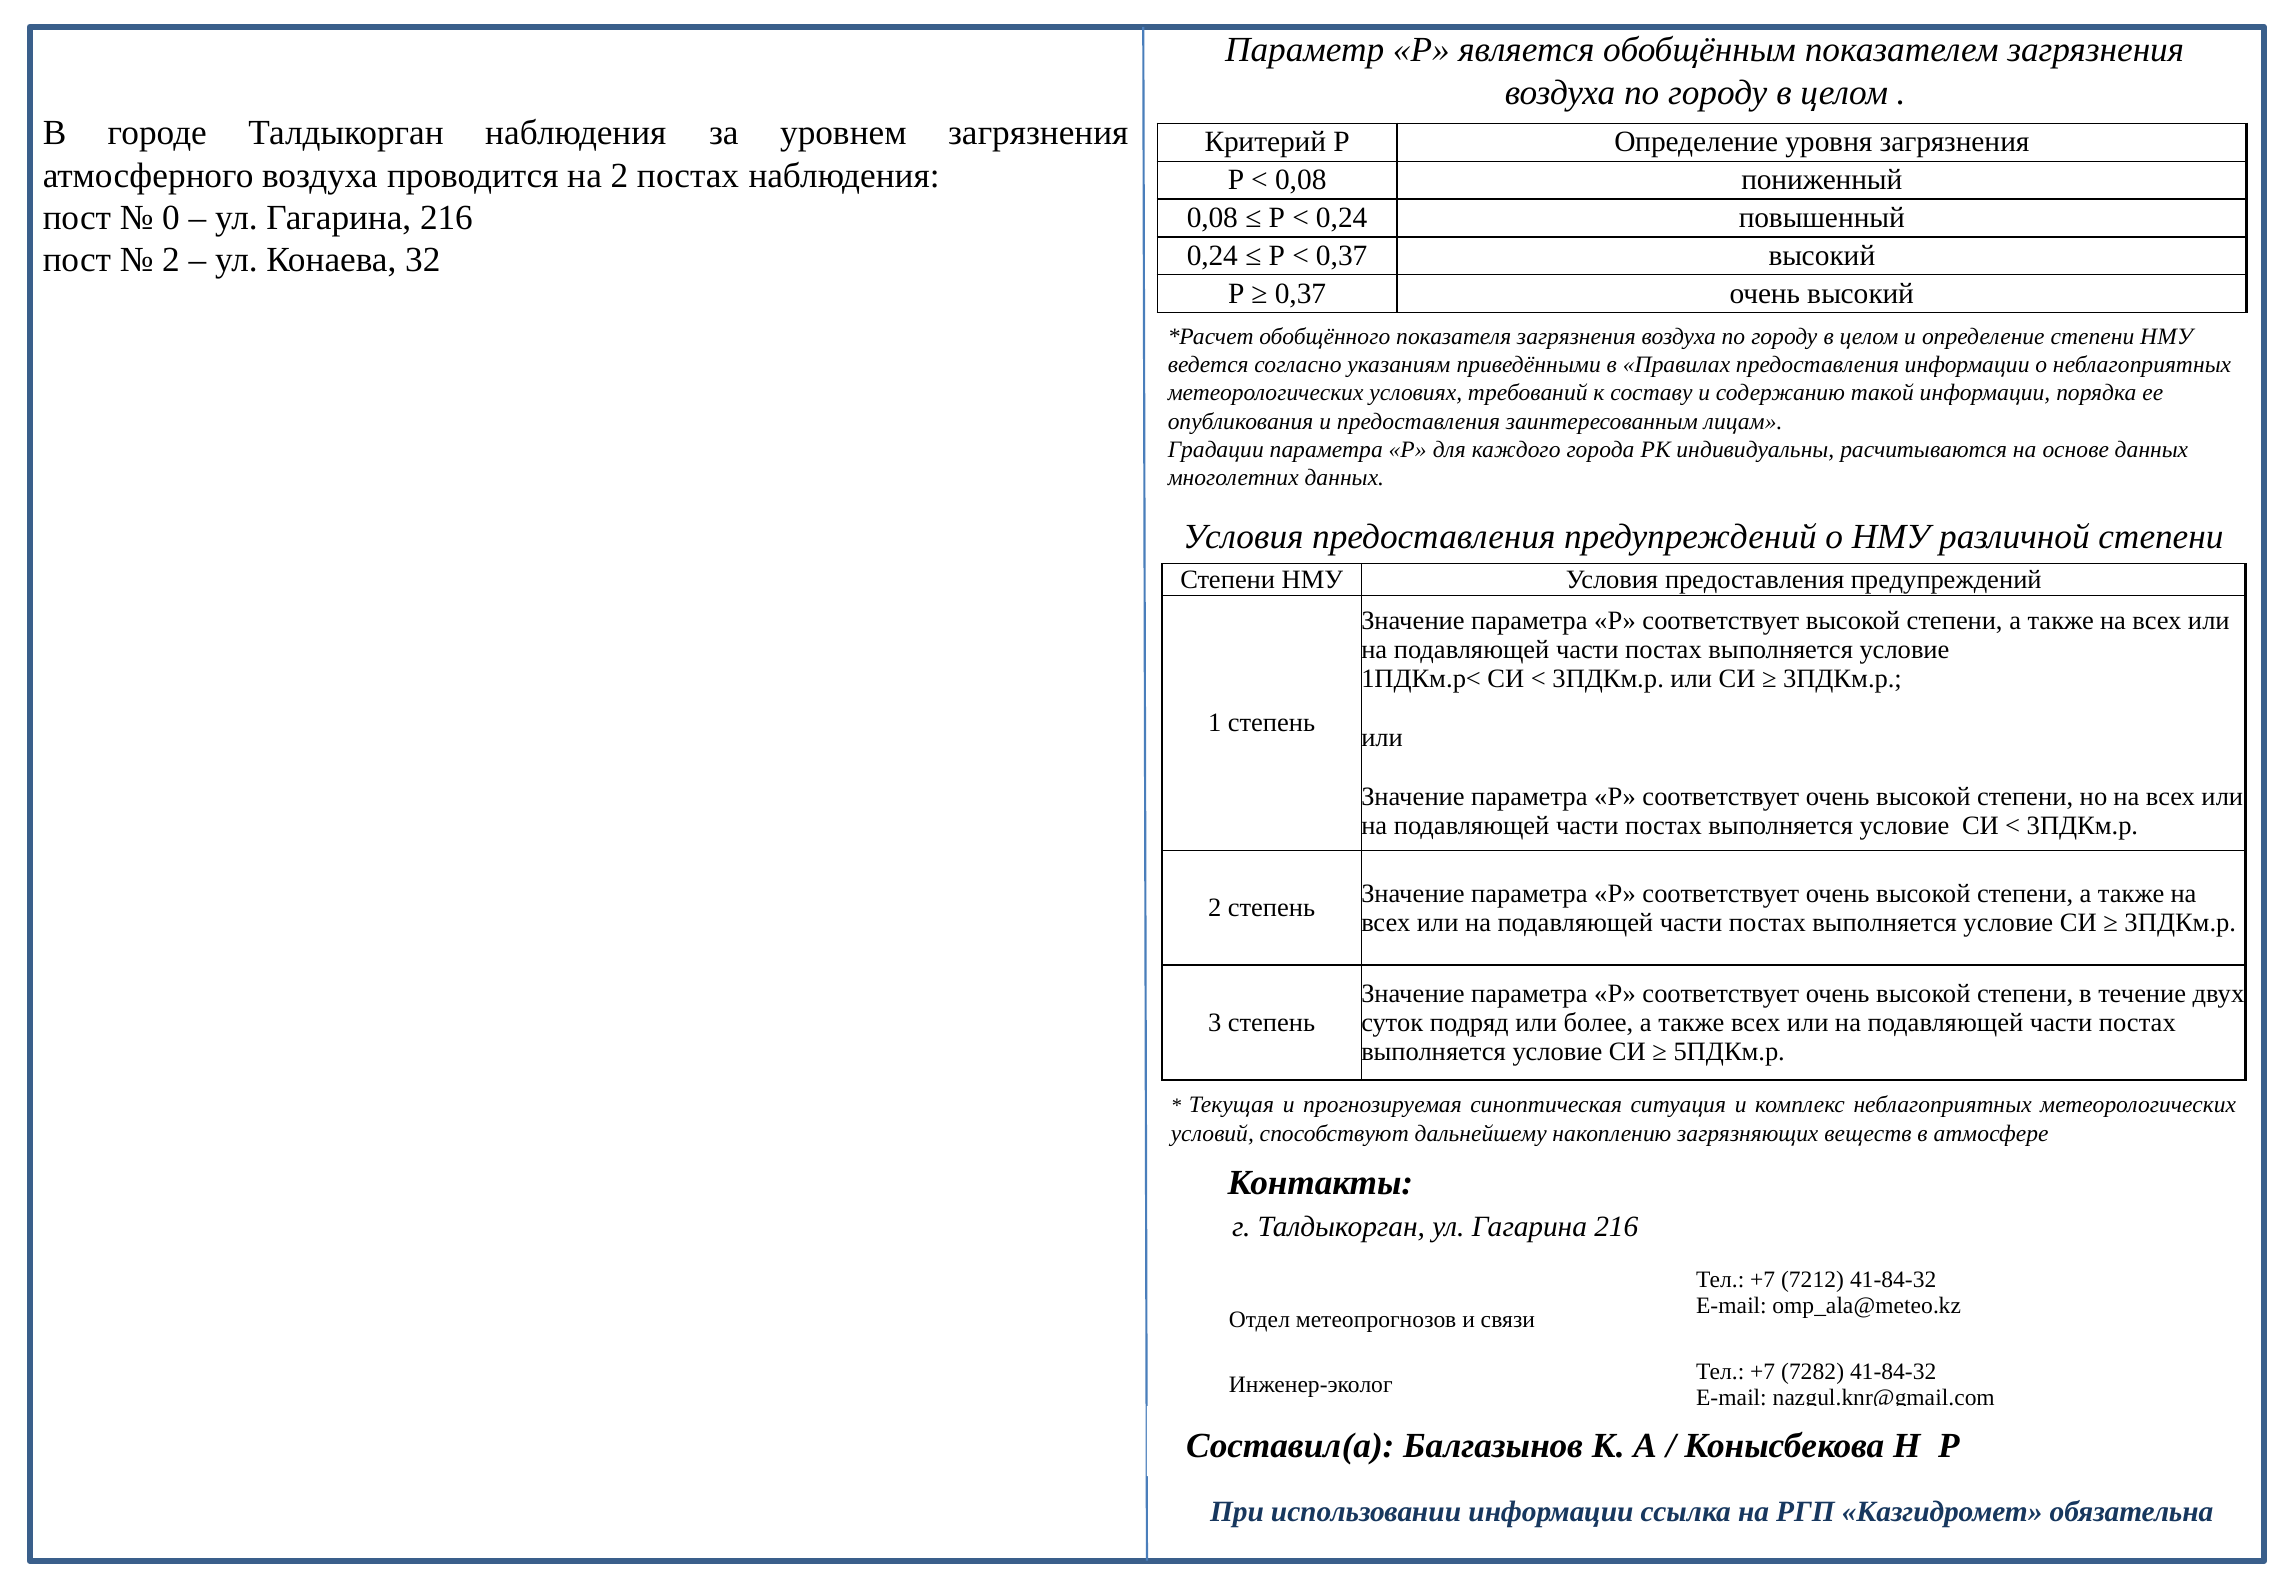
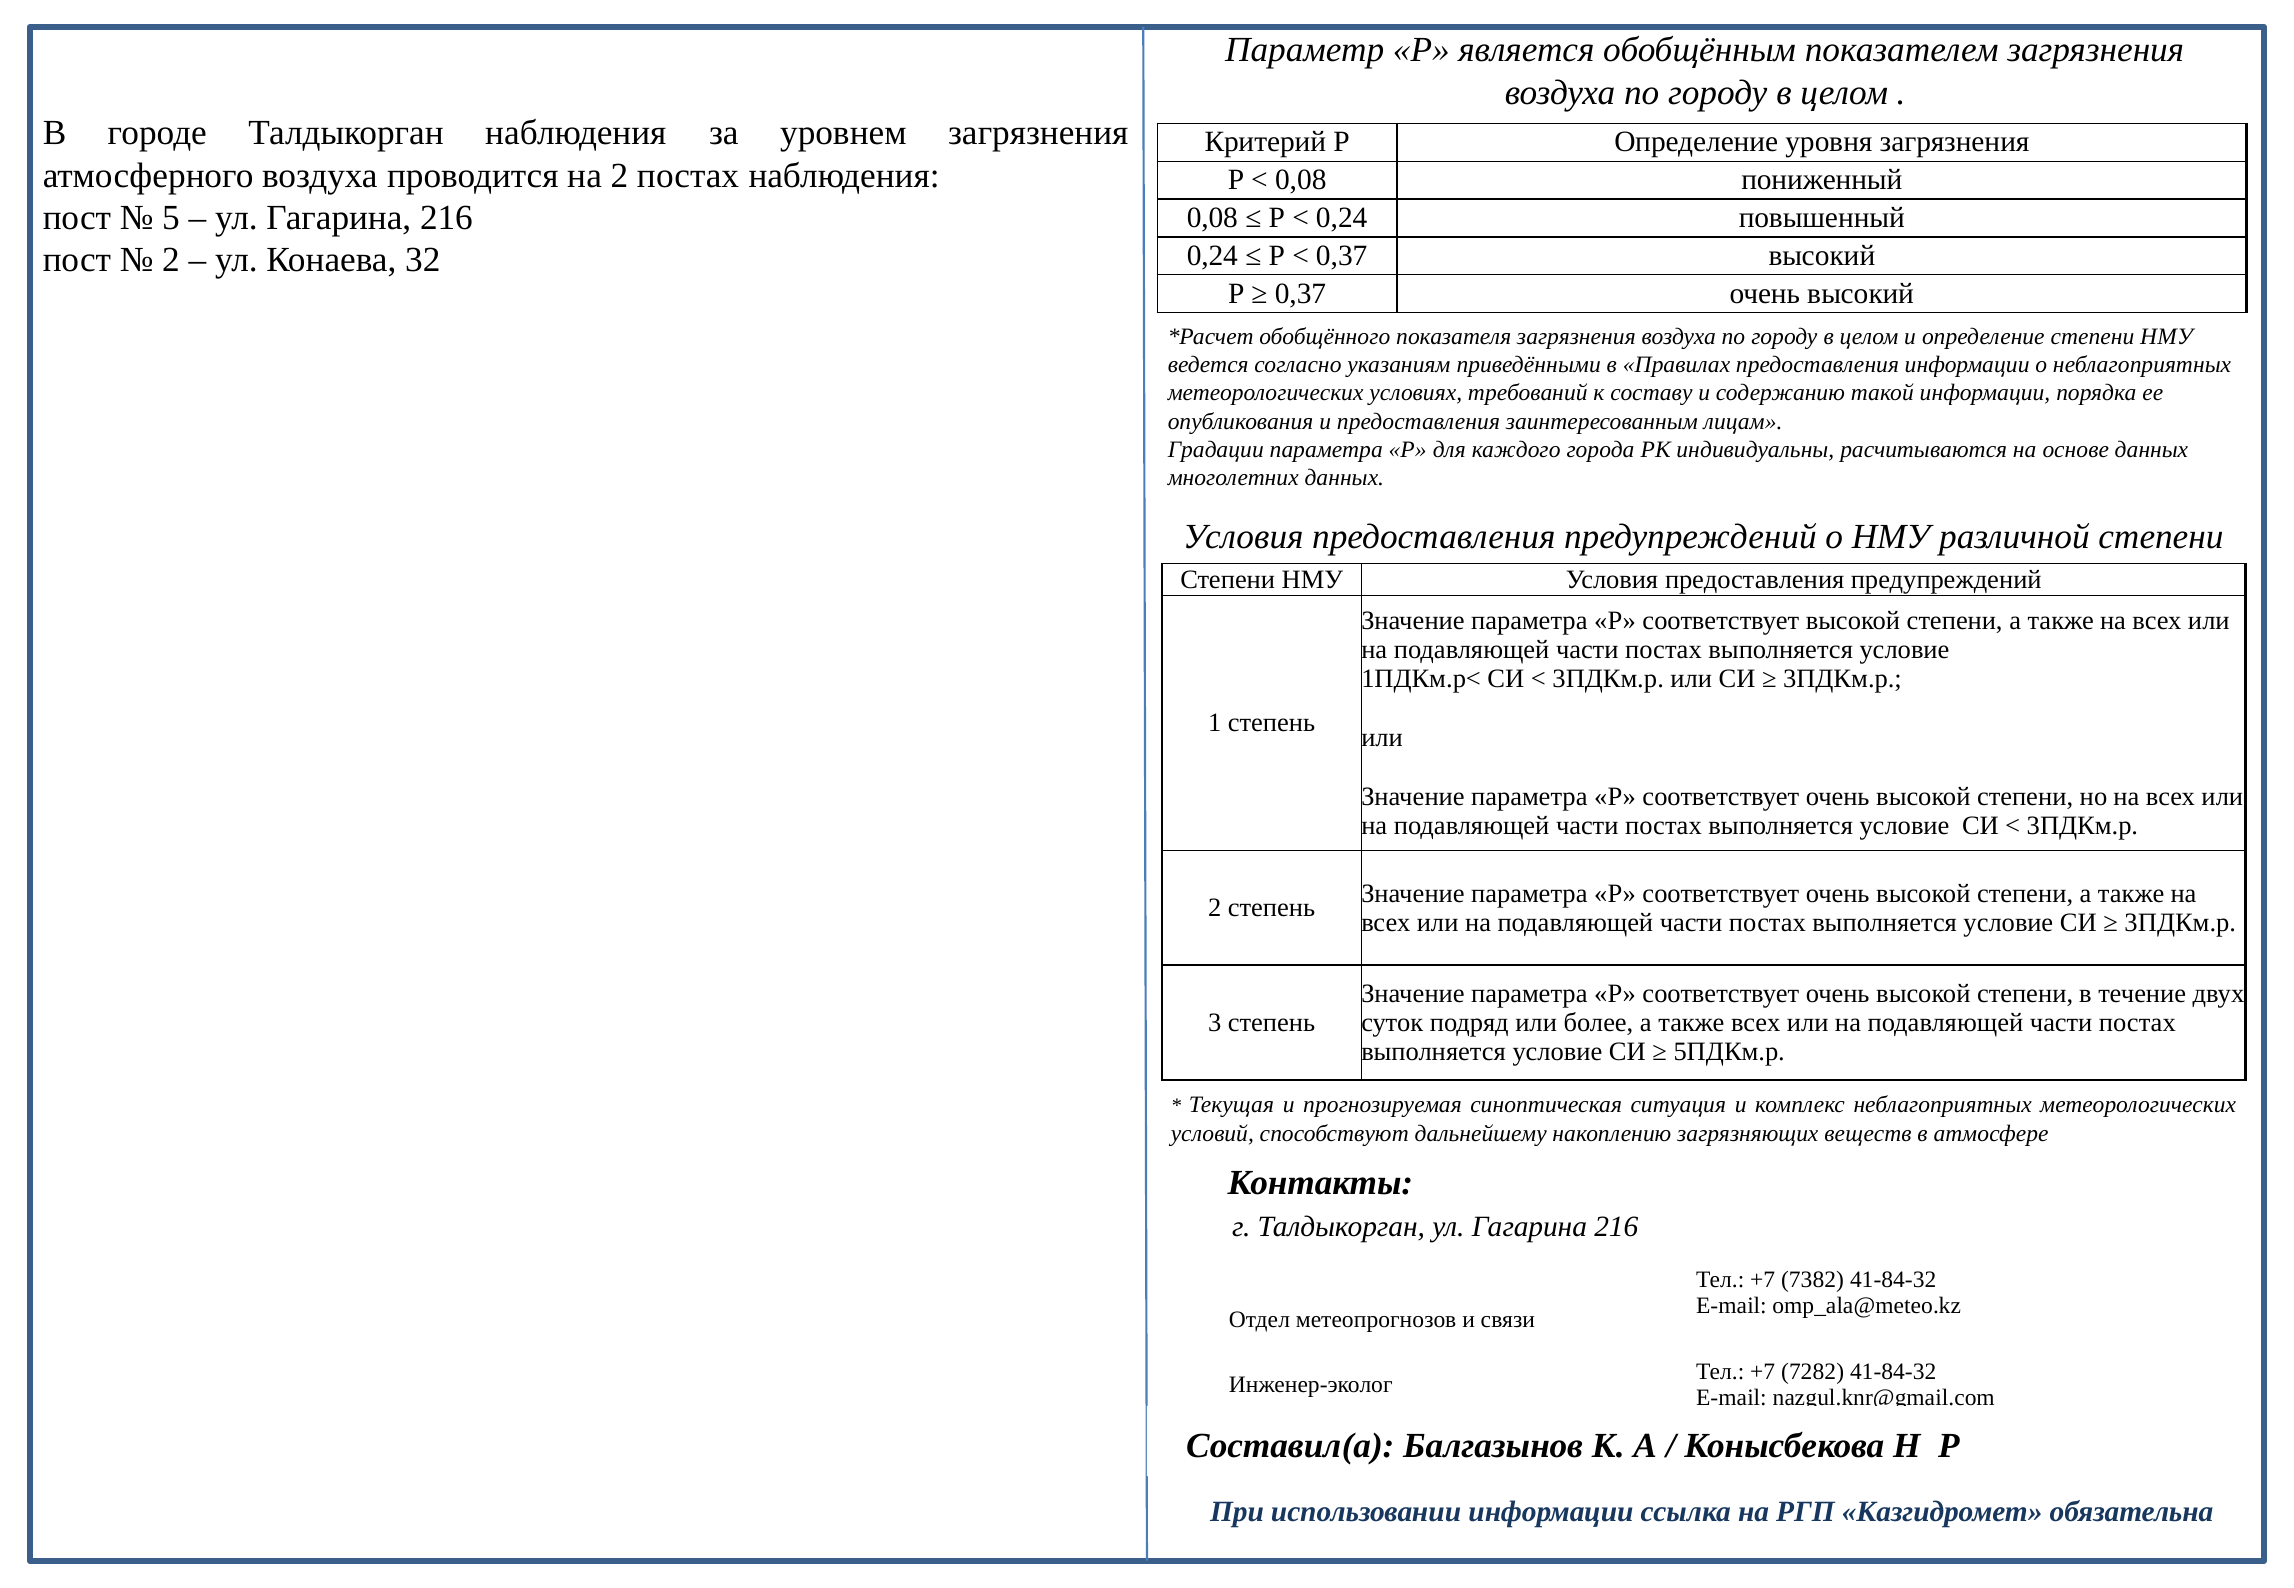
0: 0 -> 5
7212: 7212 -> 7382
